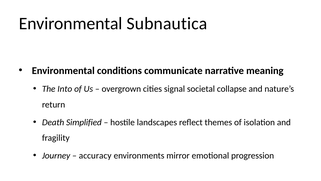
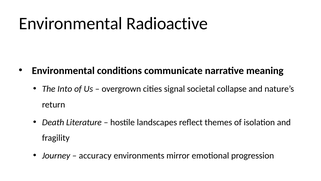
Subnautica: Subnautica -> Radioactive
Simplified: Simplified -> Literature
